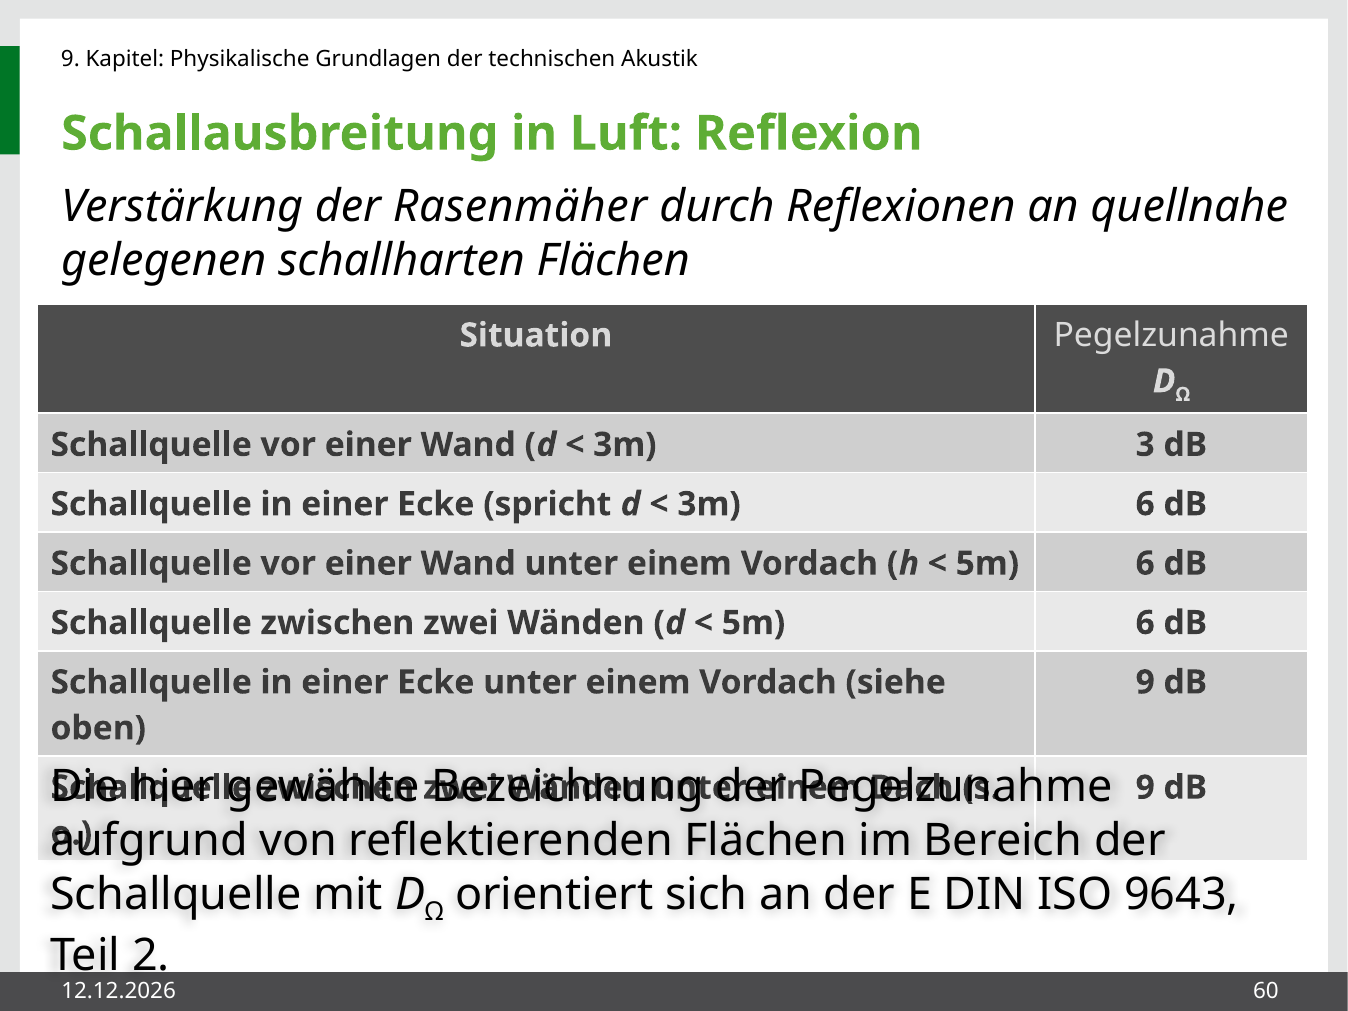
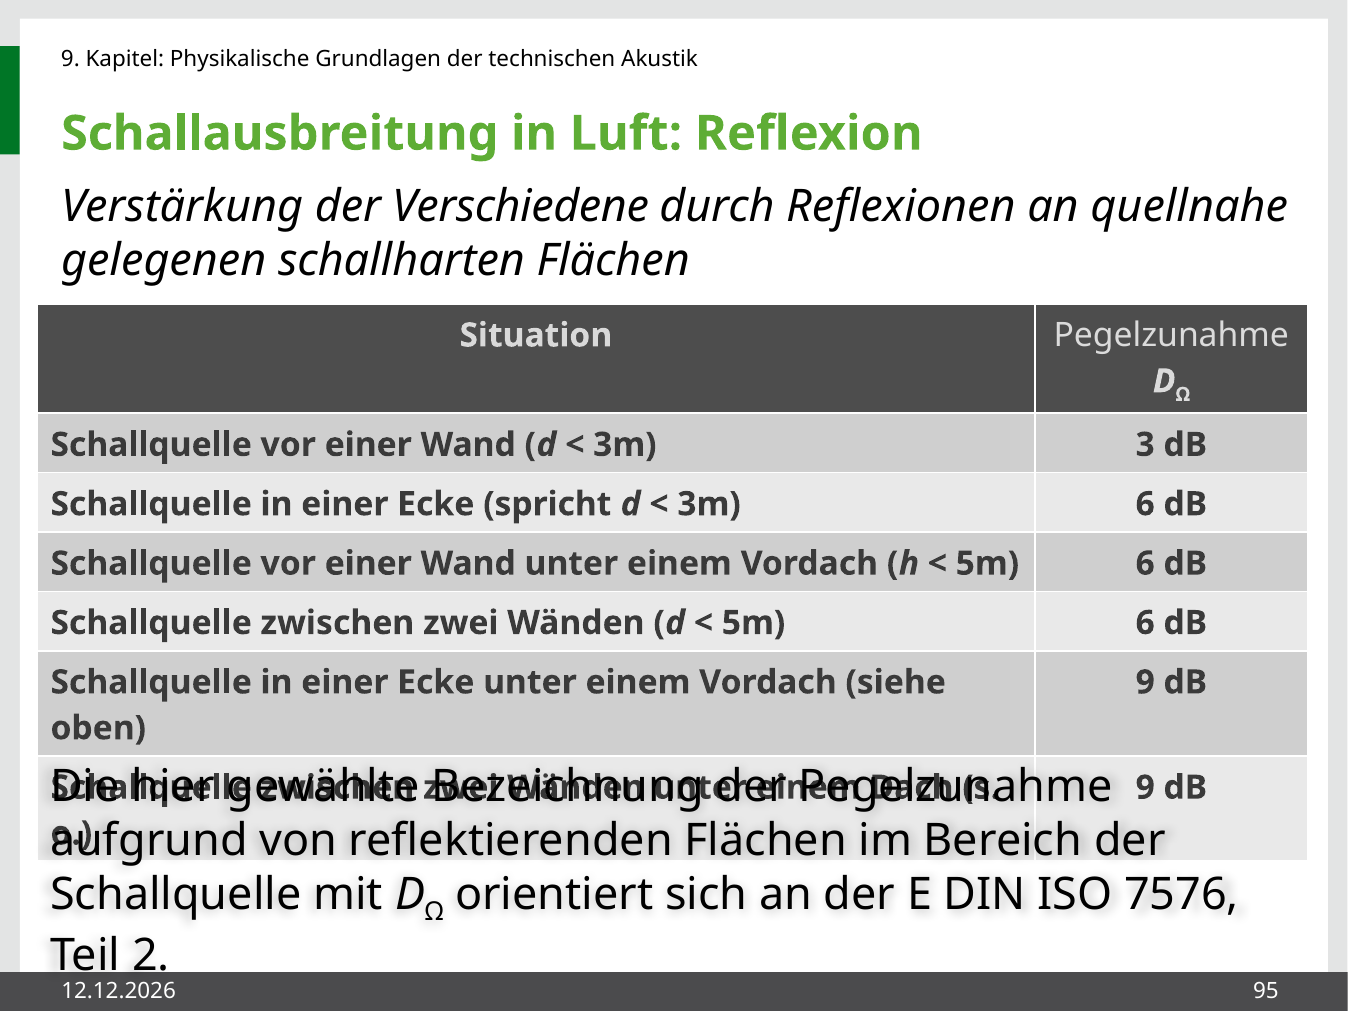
Rasenmäher: Rasenmäher -> Verschiedene
9643: 9643 -> 7576
60: 60 -> 95
